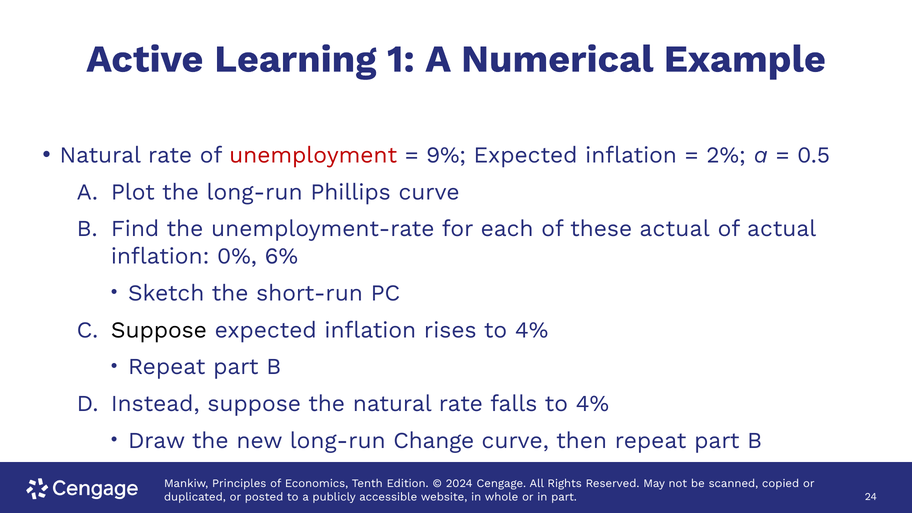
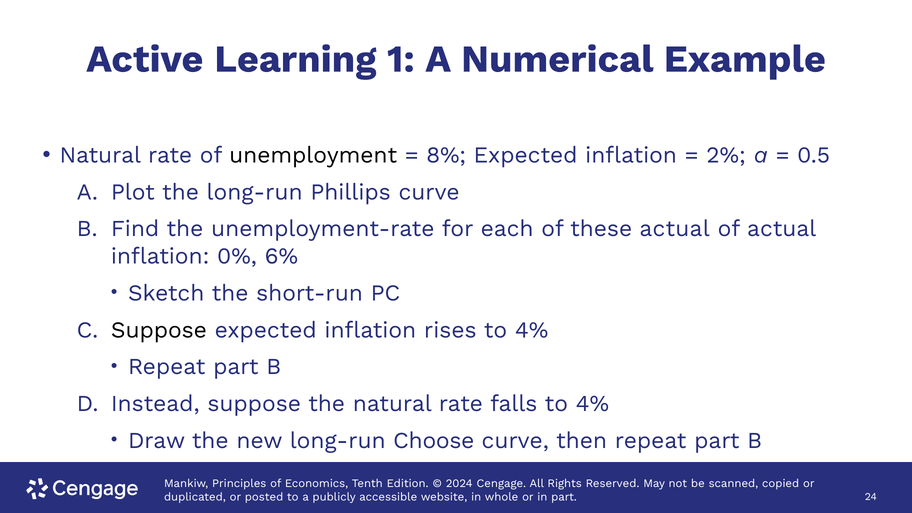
unemployment colour: red -> black
9%: 9% -> 8%
Change: Change -> Choose
